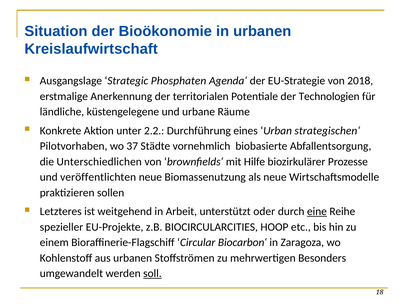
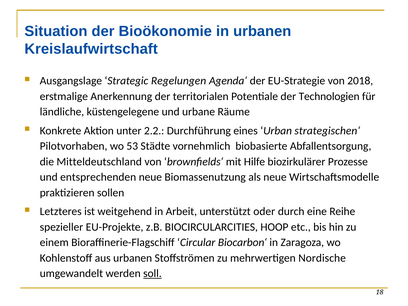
Phosphaten: Phosphaten -> Regelungen
37: 37 -> 53
Unterschiedlichen: Unterschiedlichen -> Mitteldeutschland
veröffentlichten: veröffentlichten -> entsprechenden
eine underline: present -> none
Besonders: Besonders -> Nordische
